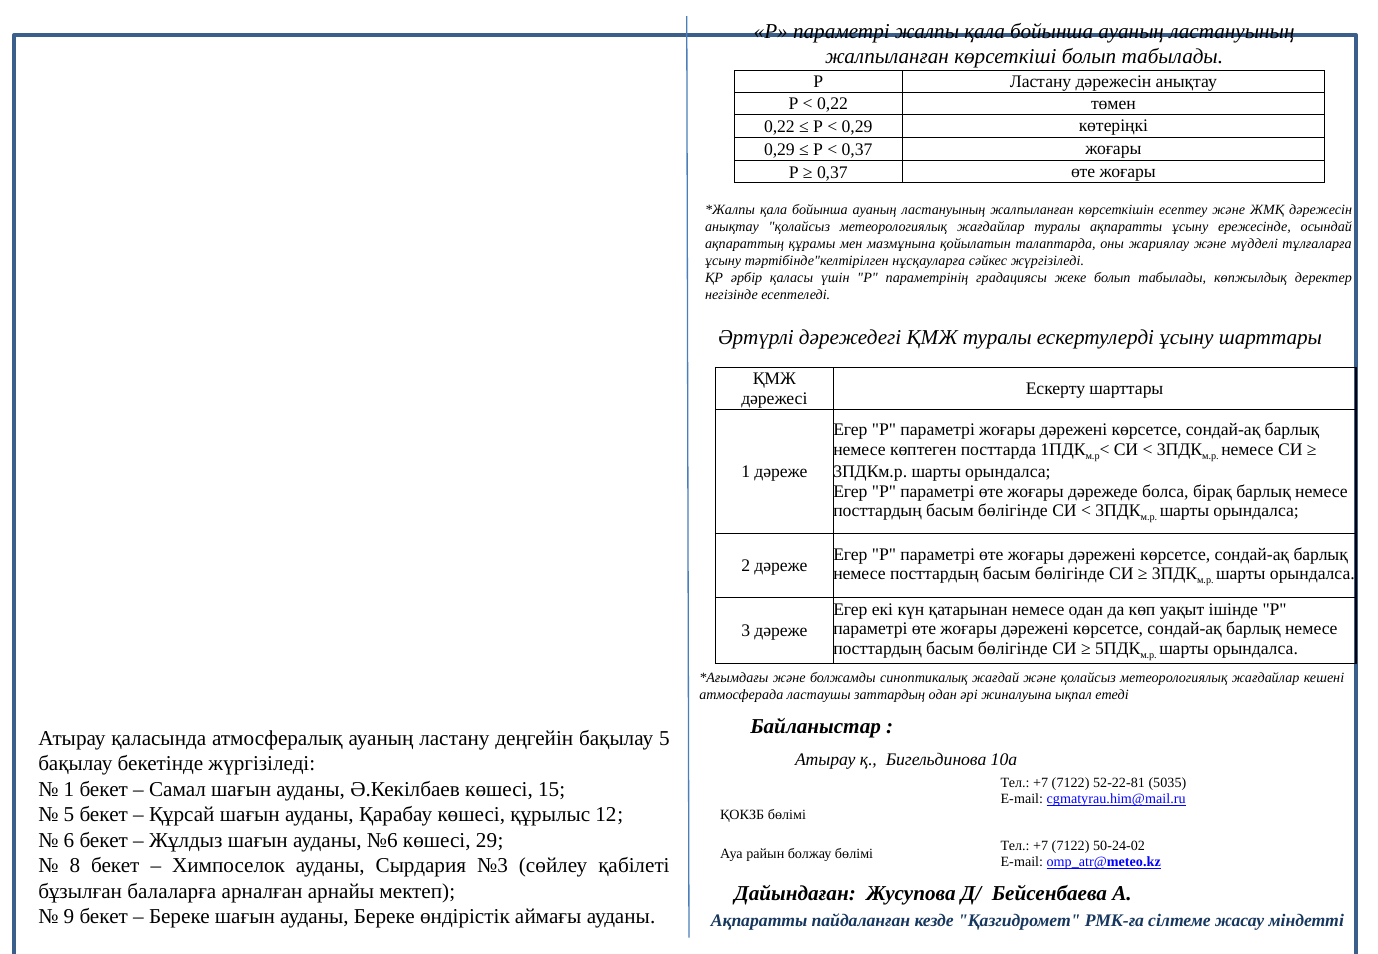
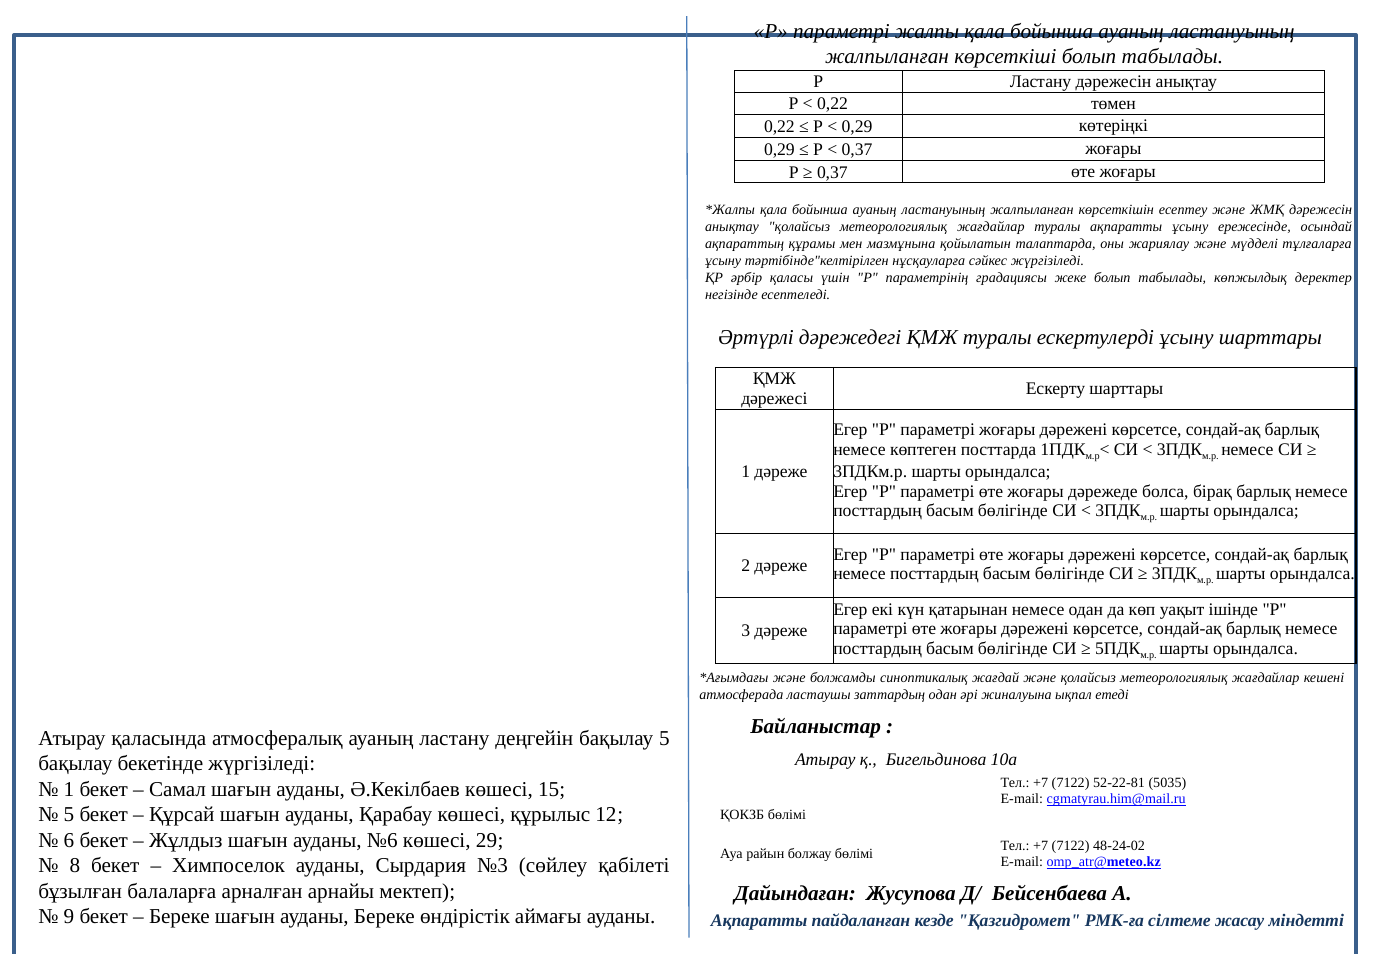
50-24-02: 50-24-02 -> 48-24-02
